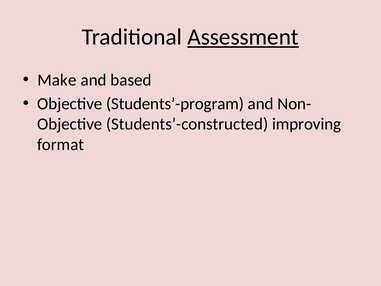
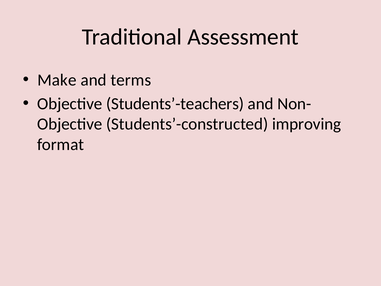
Assessment underline: present -> none
based: based -> terms
Students’-program: Students’-program -> Students’-teachers
